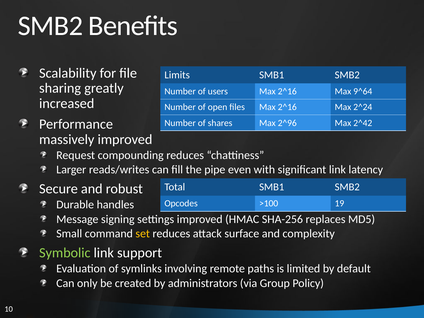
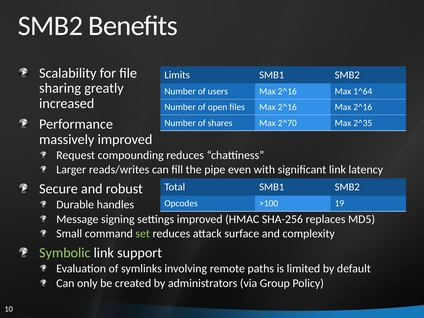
9^64: 9^64 -> 1^64
2^16 Max 2^24: 2^24 -> 2^16
2^96: 2^96 -> 2^70
2^42: 2^42 -> 2^35
set colour: yellow -> light green
